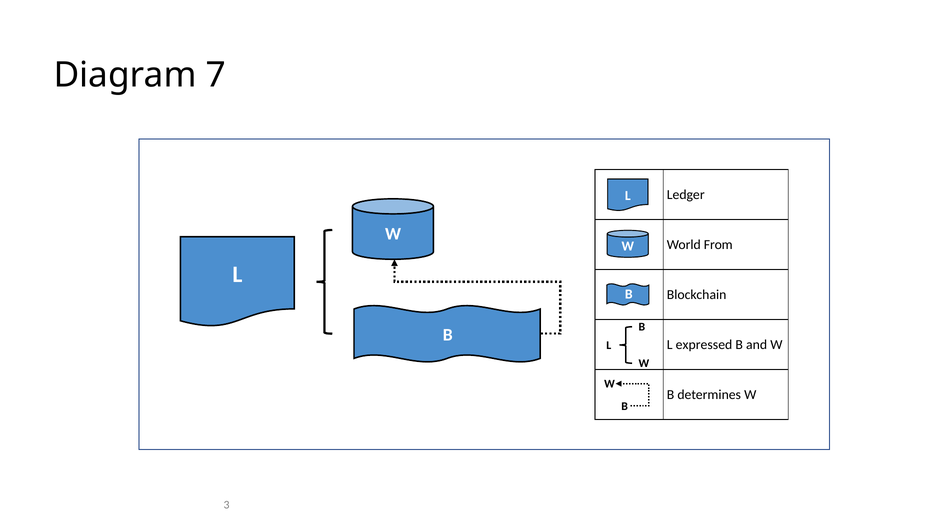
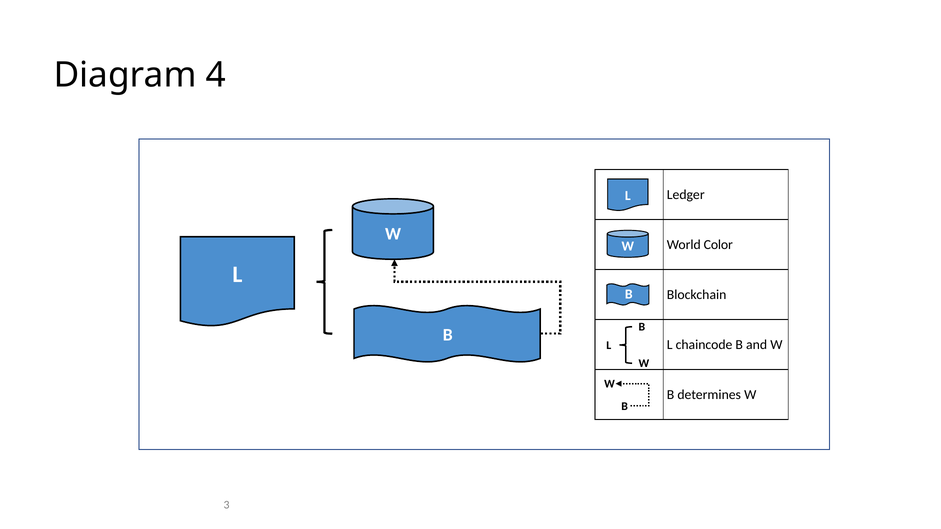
7: 7 -> 4
From: From -> Color
expressed: expressed -> chaincode
